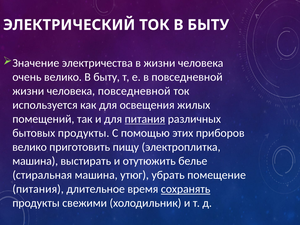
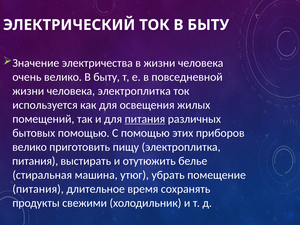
человека повседневной: повседневной -> электроплитка
бытовых продукты: продукты -> помощью
машина at (35, 161): машина -> питания
сохранять underline: present -> none
